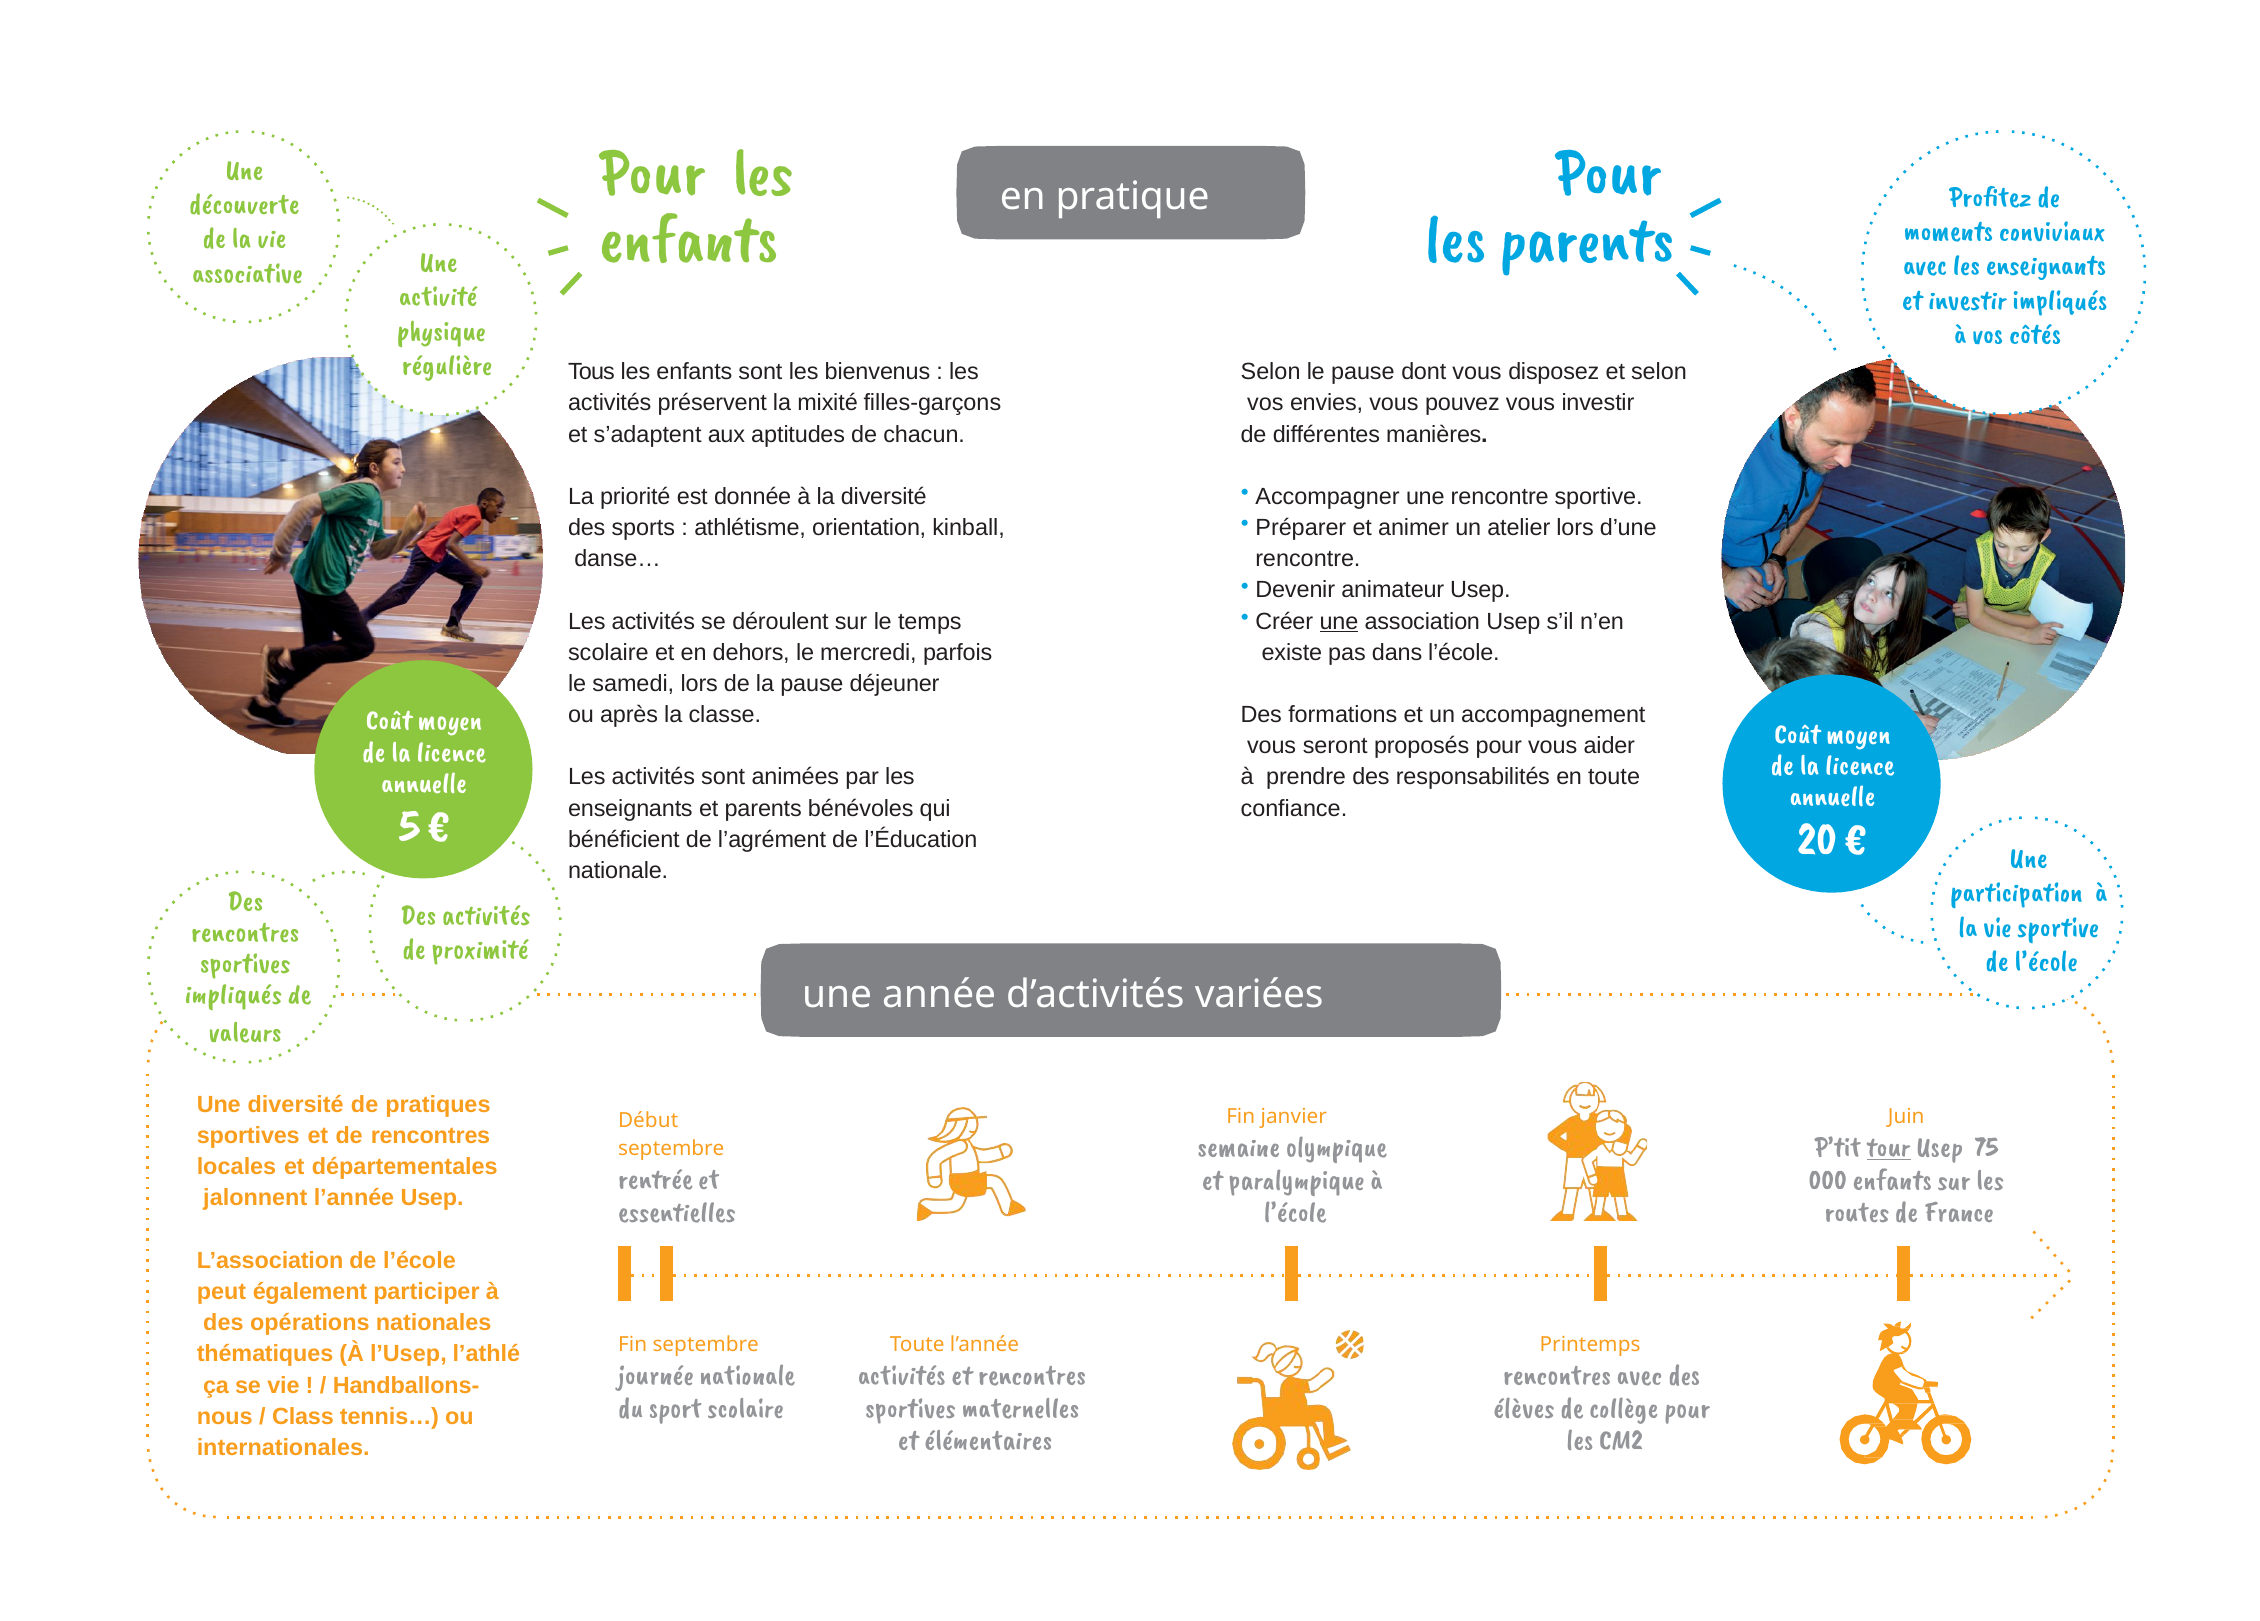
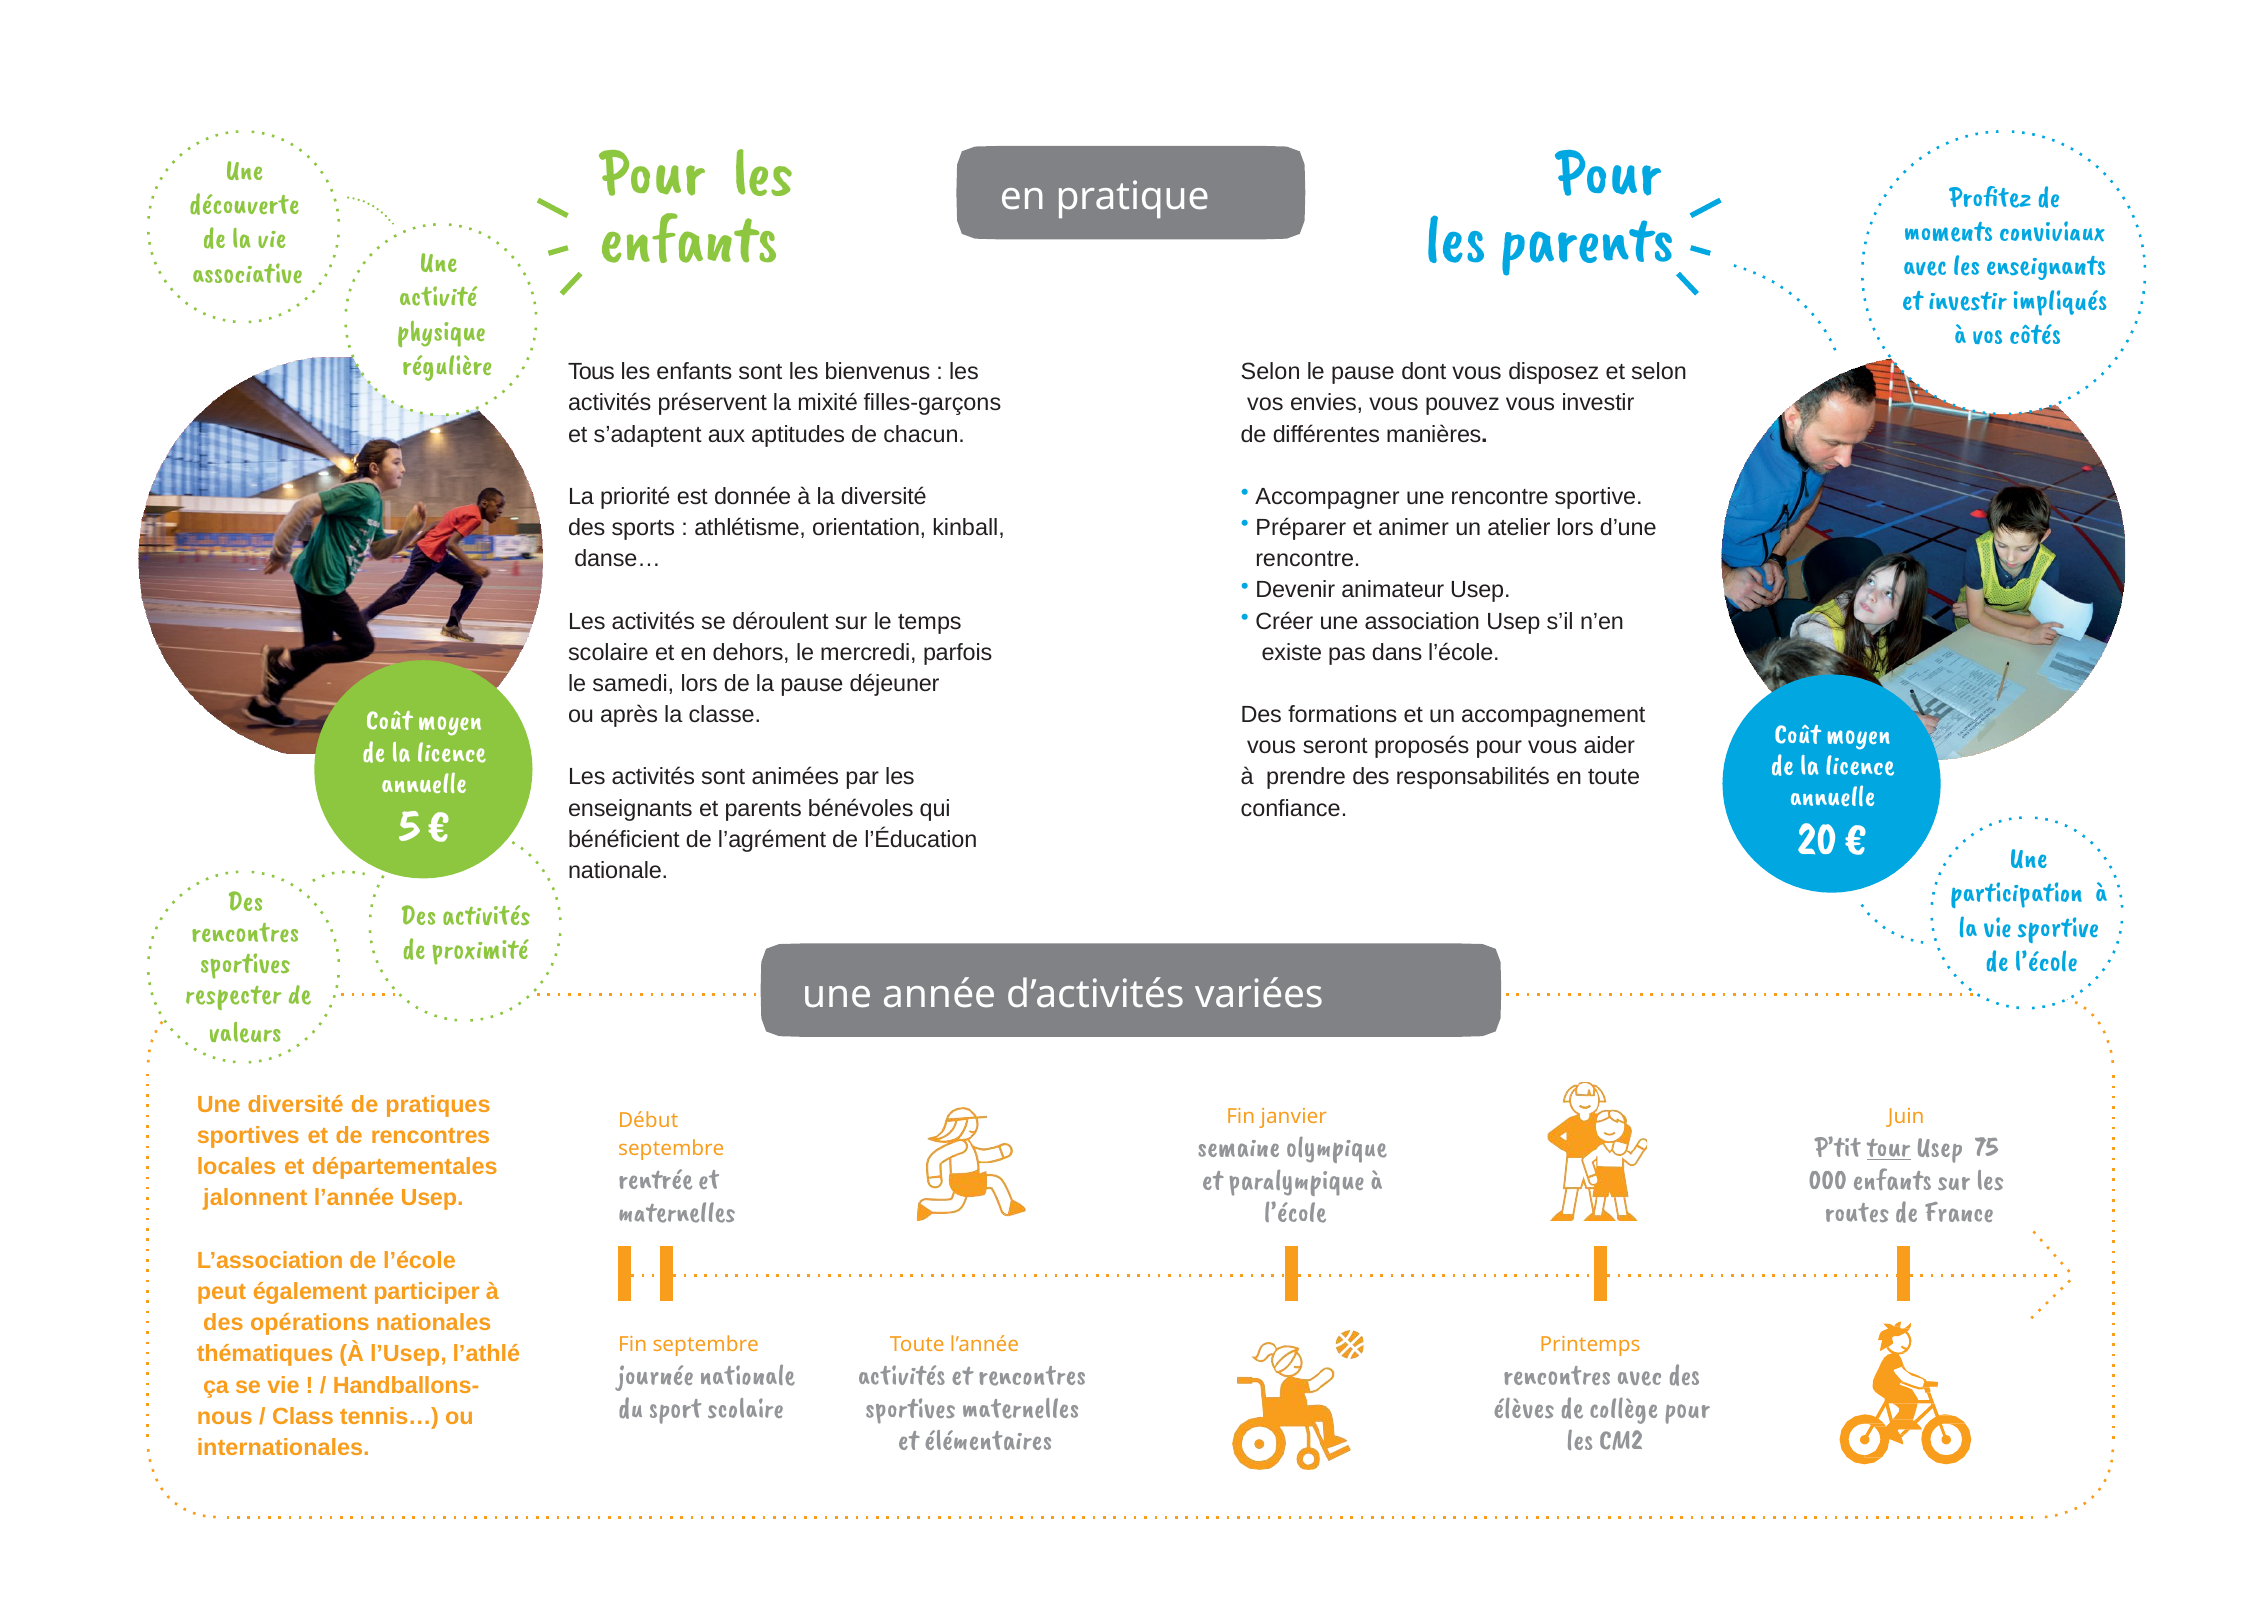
une at (1339, 621) underline: present -> none
impliqués at (233, 994): impliqués -> respecter
essentielles at (677, 1212): essentielles -> maternelles
